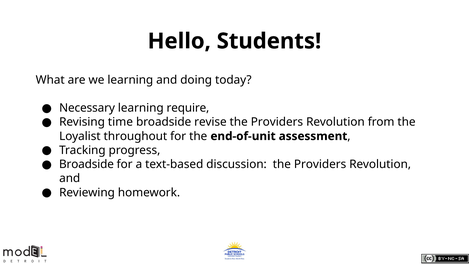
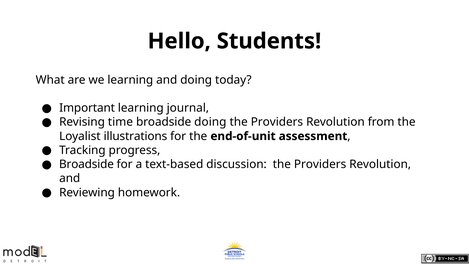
Necessary: Necessary -> Important
require: require -> journal
broadside revise: revise -> doing
throughout: throughout -> illustrations
